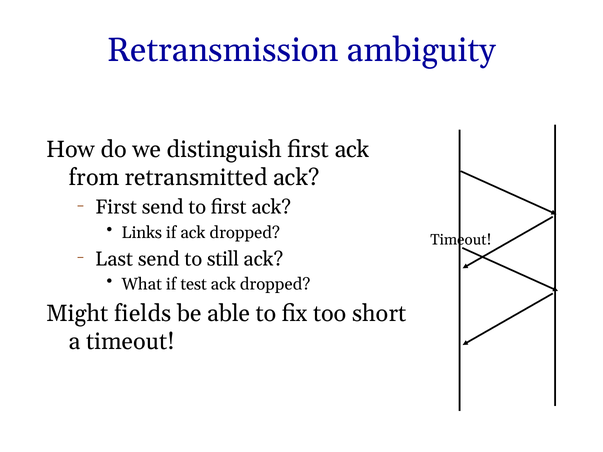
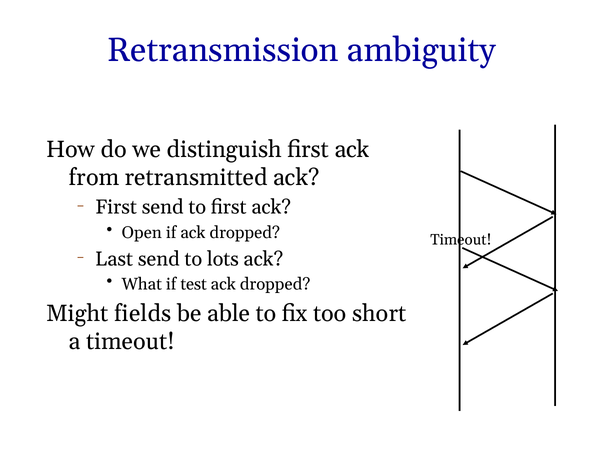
Links: Links -> Open
still: still -> lots
